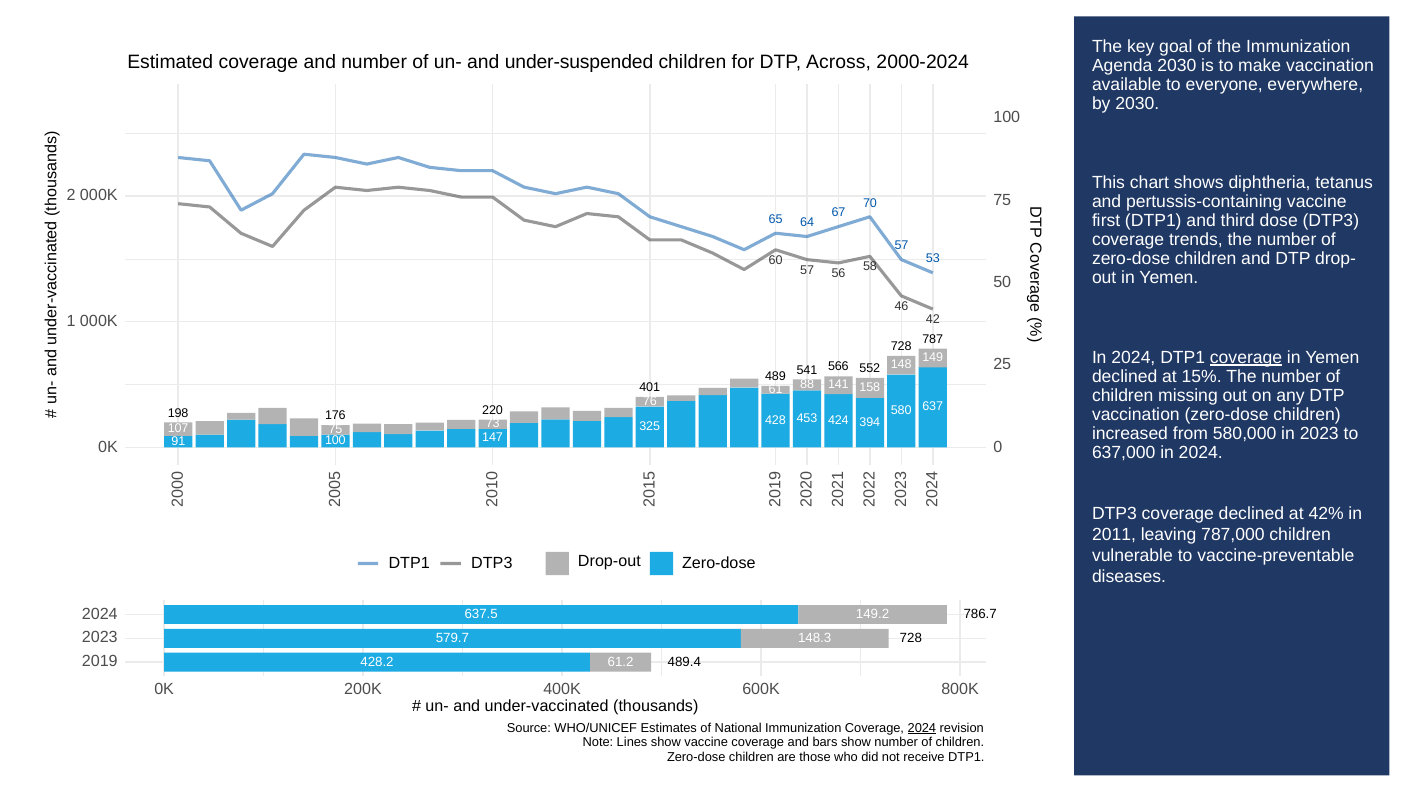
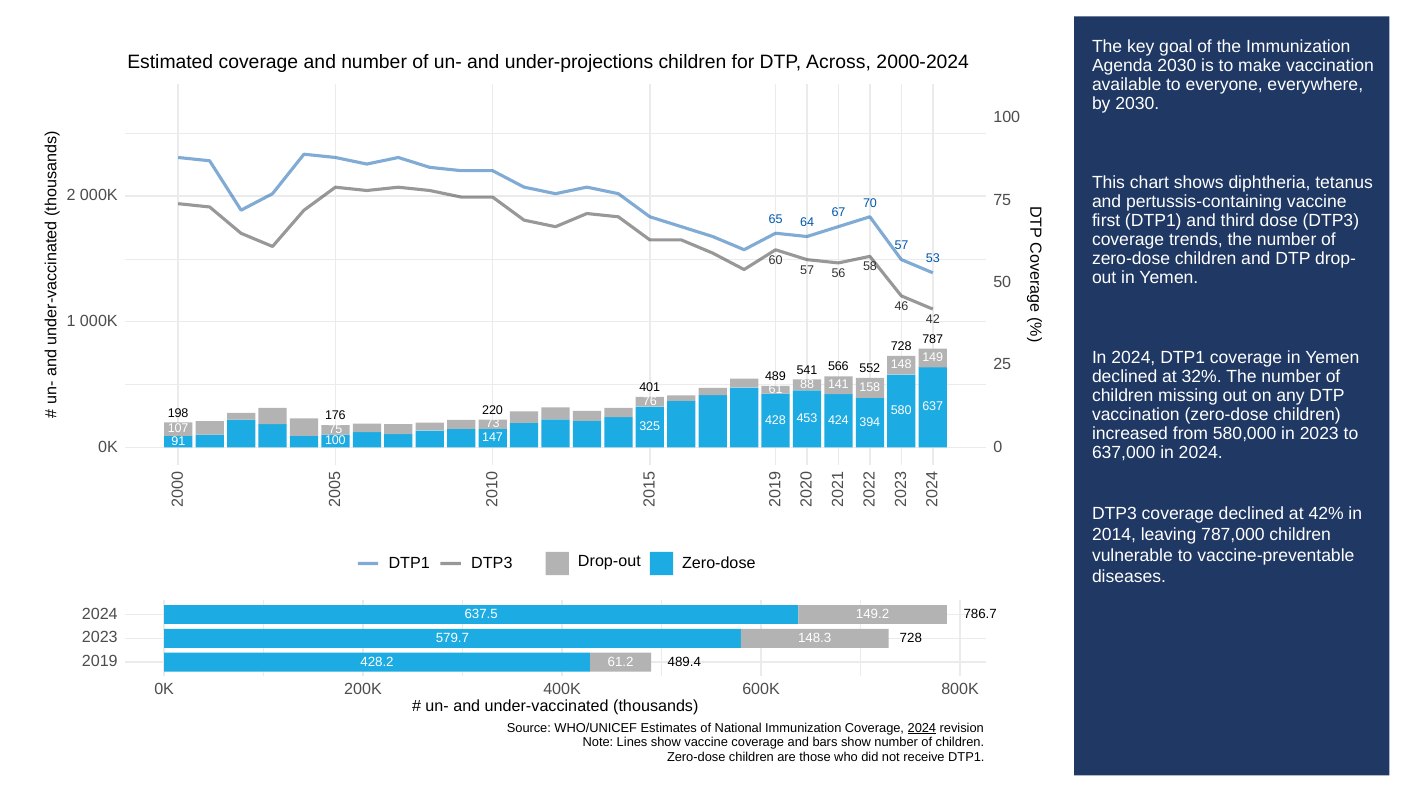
under-suspended: under-suspended -> under-projections
coverage at (1246, 357) underline: present -> none
15%: 15% -> 32%
2011: 2011 -> 2014
